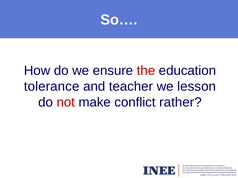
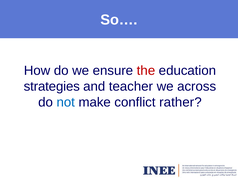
tolerance: tolerance -> strategies
lesson: lesson -> across
not colour: red -> blue
